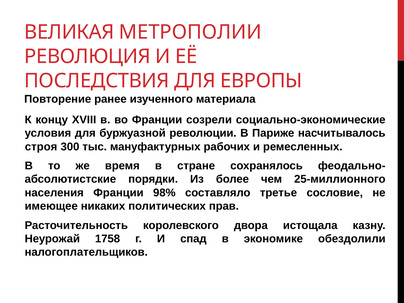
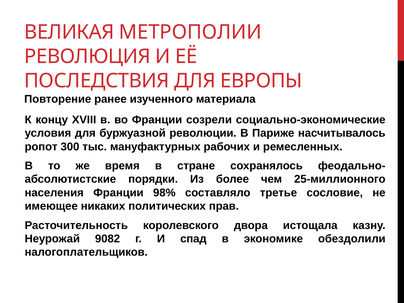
строя: строя -> ропот
1758: 1758 -> 9082
